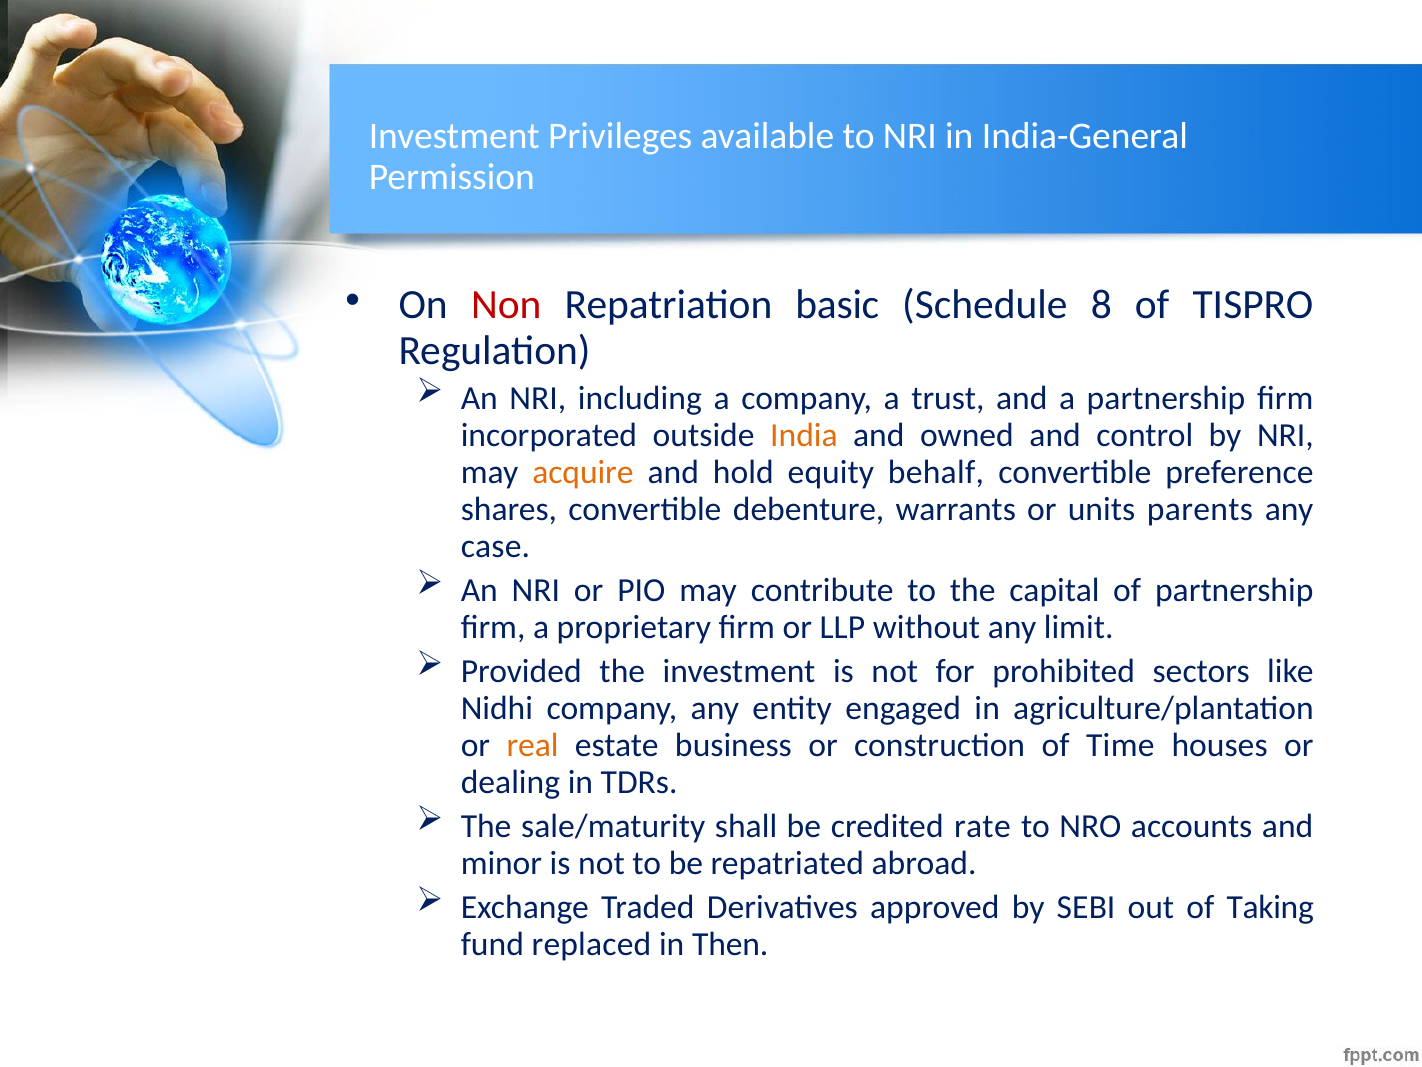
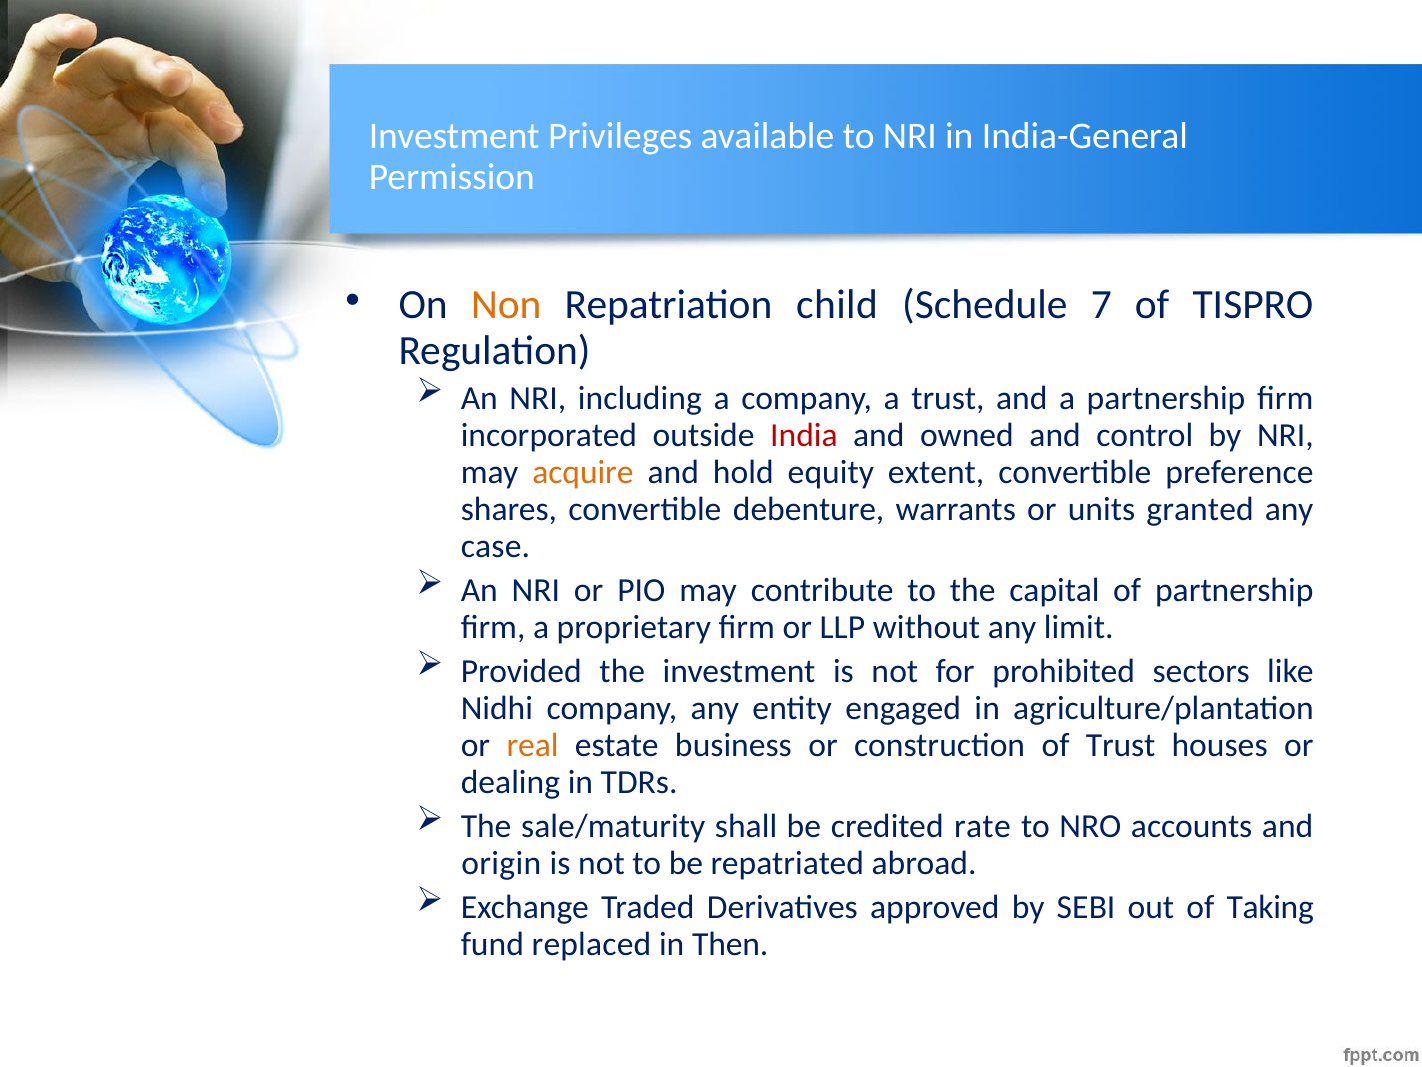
Non colour: red -> orange
basic: basic -> child
8: 8 -> 7
India colour: orange -> red
behalf: behalf -> extent
parents: parents -> granted
of Time: Time -> Trust
minor: minor -> origin
